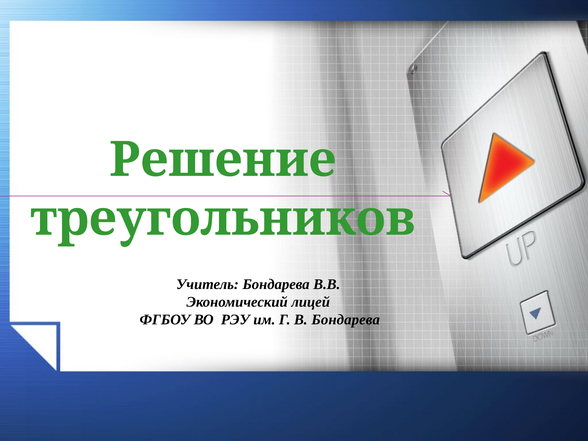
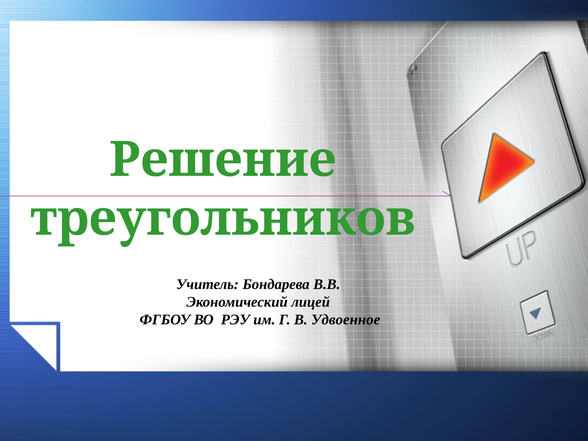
В Бондарева: Бондарева -> Удвоенное
